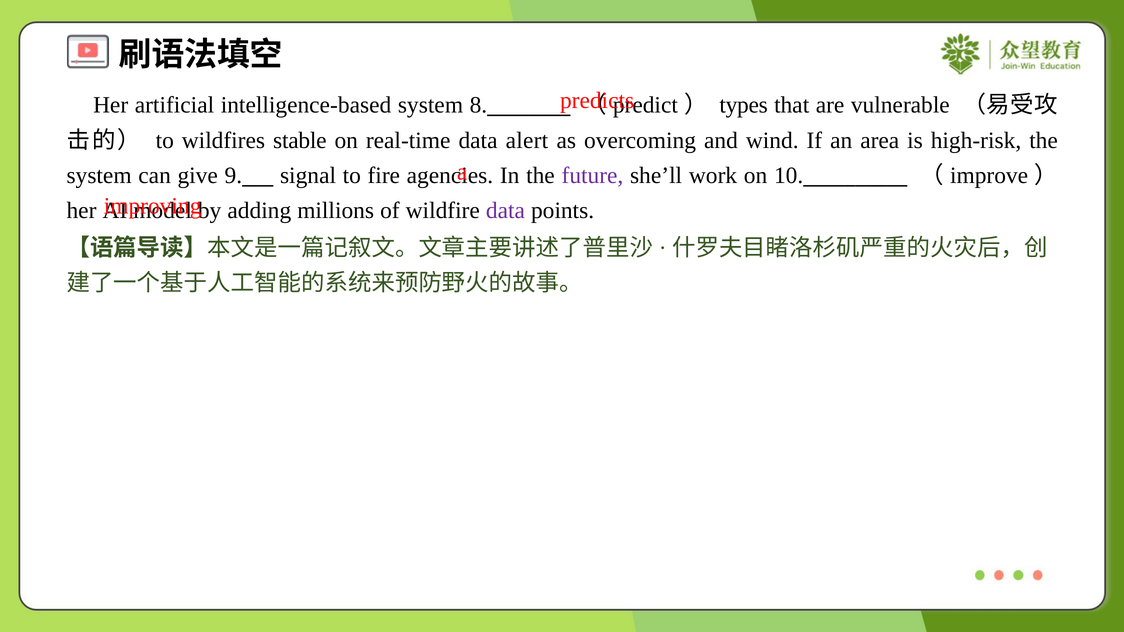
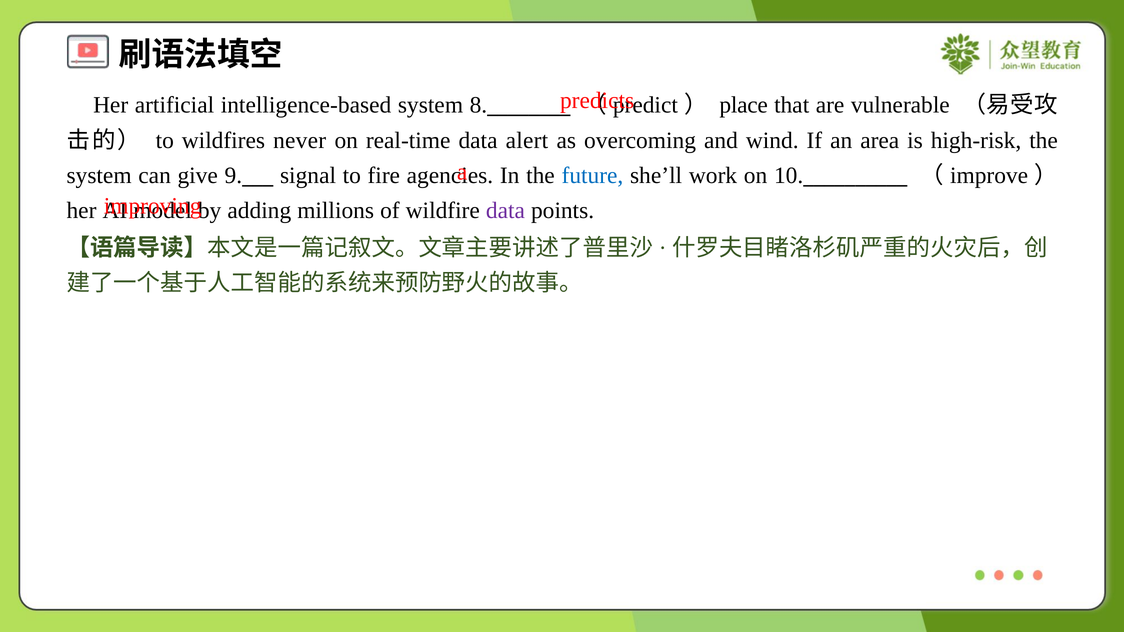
types: types -> place
stable: stable -> never
future colour: purple -> blue
